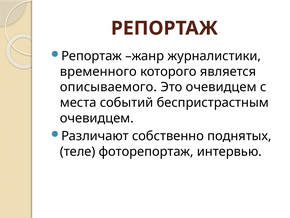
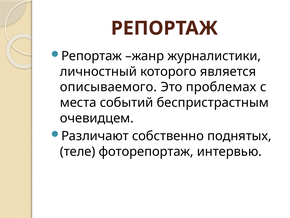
временного: временного -> личностный
Это очевидцем: очевидцем -> проблемах
